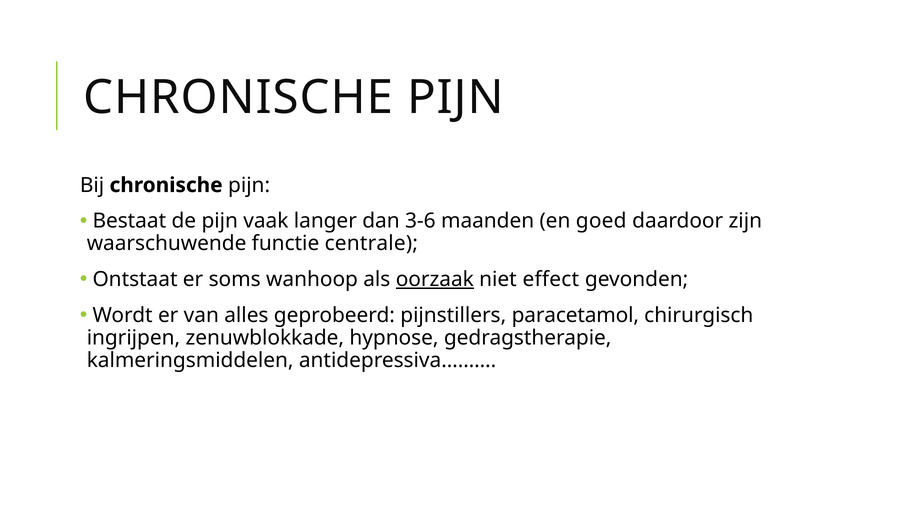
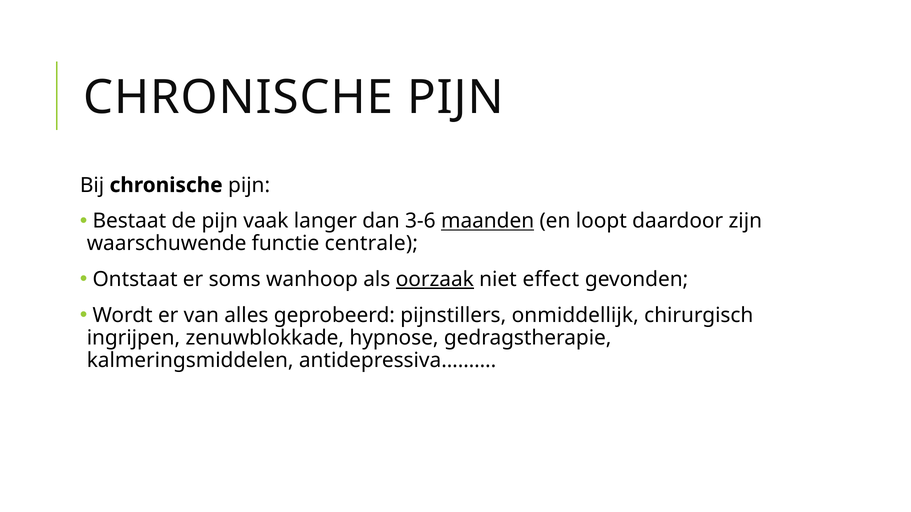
maanden underline: none -> present
goed: goed -> loopt
paracetamol: paracetamol -> onmiddellijk
